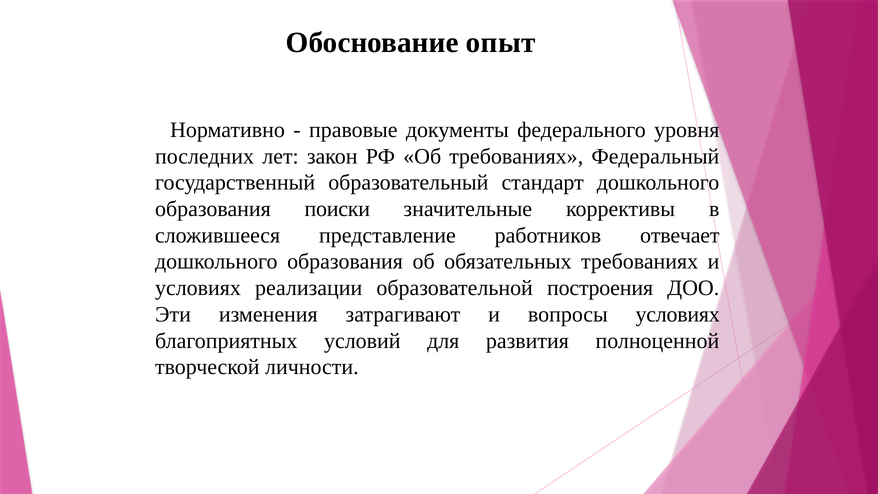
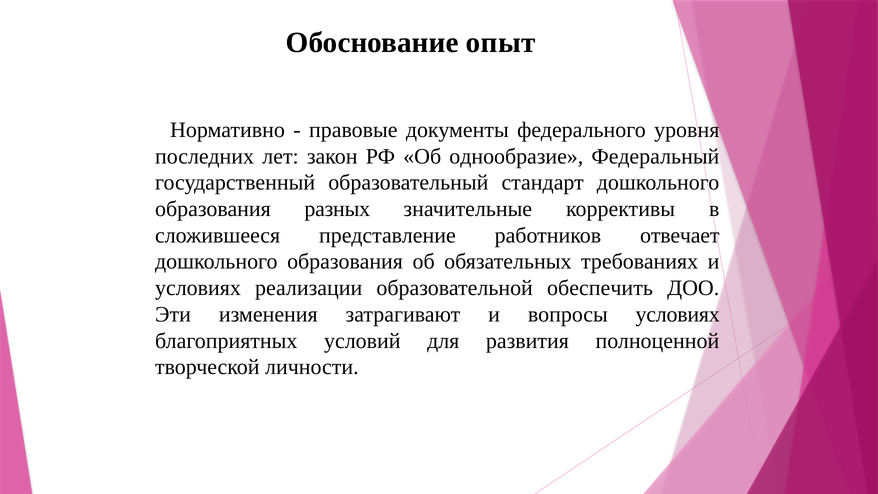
Об требованиях: требованиях -> однообразие
поиски: поиски -> разных
построения: построения -> обеспечить
